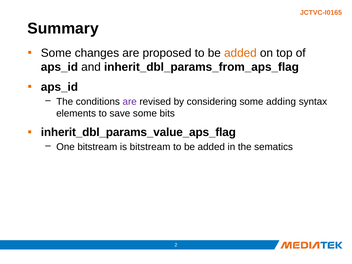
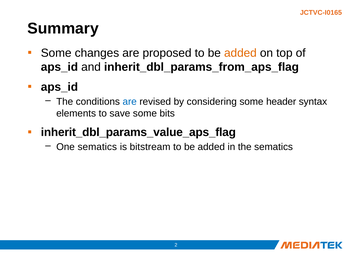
are at (130, 102) colour: purple -> blue
adding: adding -> header
One bitstream: bitstream -> sematics
